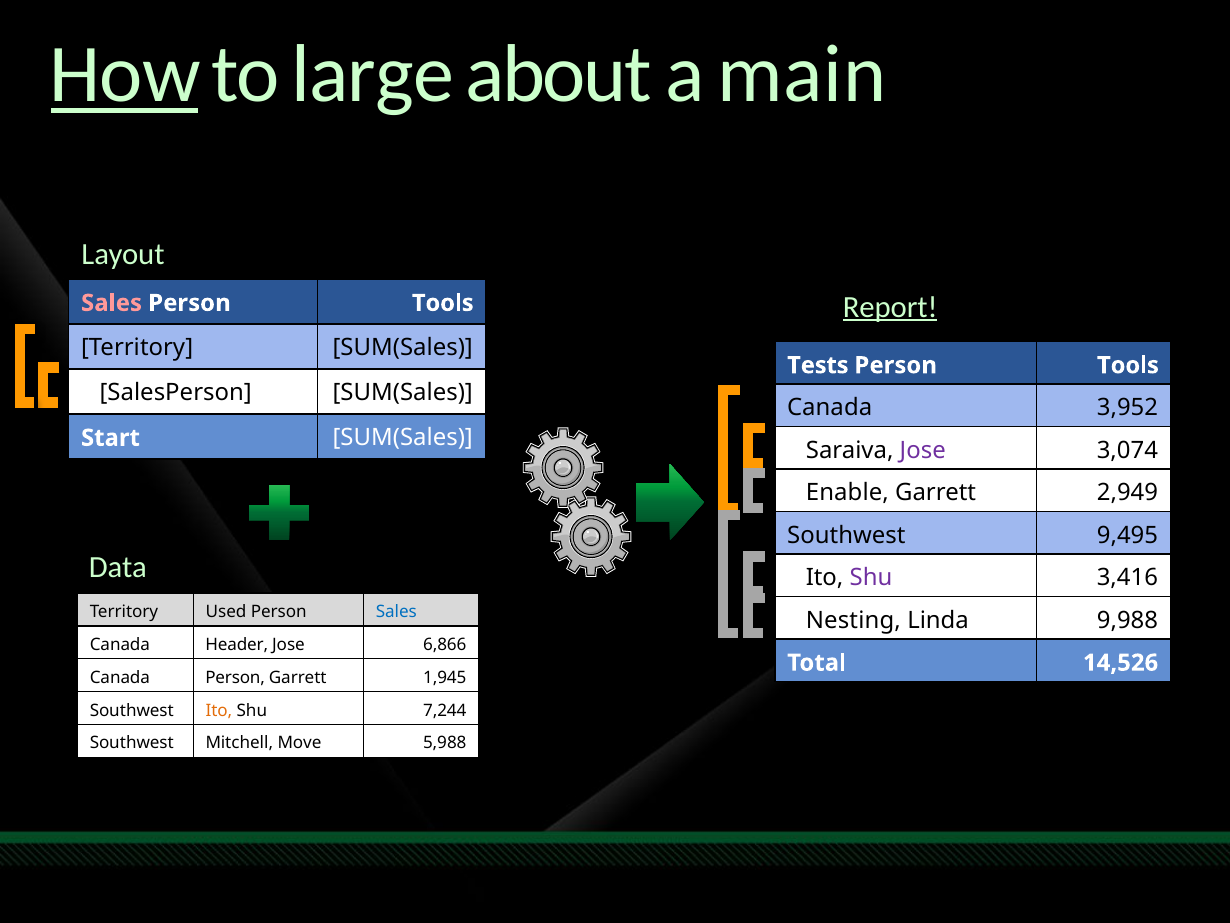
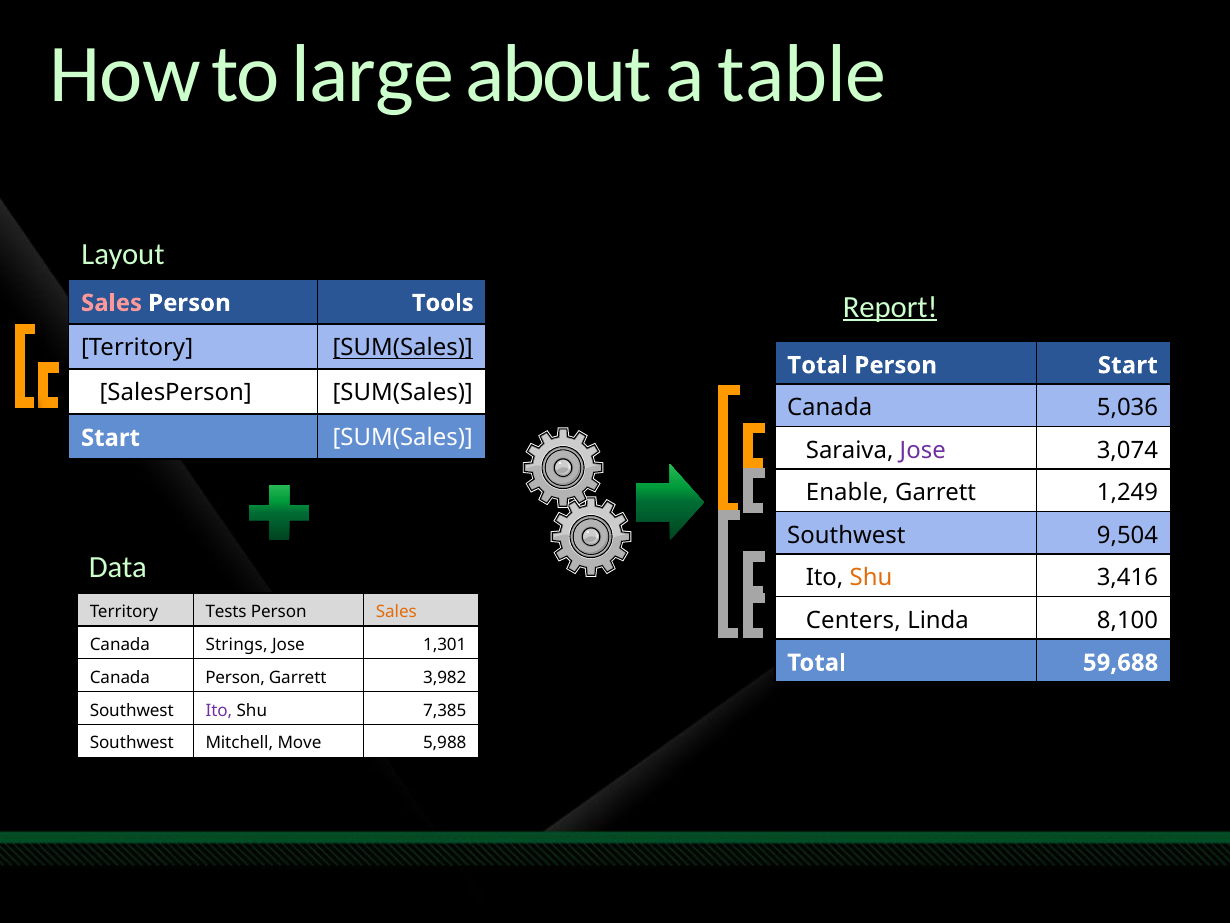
How underline: present -> none
main: main -> table
SUM(Sales at (403, 348) underline: none -> present
Tests at (818, 365): Tests -> Total
Tools at (1128, 365): Tools -> Start
3,952: 3,952 -> 5,036
2,949: 2,949 -> 1,249
9,495: 9,495 -> 9,504
Shu at (871, 578) colour: purple -> orange
Used: Used -> Tests
Sales at (396, 611) colour: blue -> orange
Nesting: Nesting -> Centers
9,988: 9,988 -> 8,100
Header: Header -> Strings
6,866: 6,866 -> 1,301
14,526: 14,526 -> 59,688
1,945: 1,945 -> 3,982
Ito at (219, 710) colour: orange -> purple
7,244: 7,244 -> 7,385
